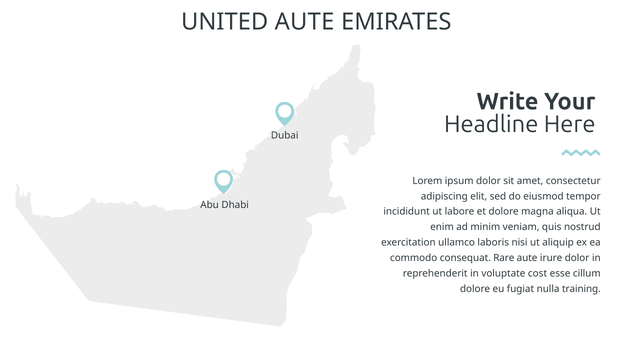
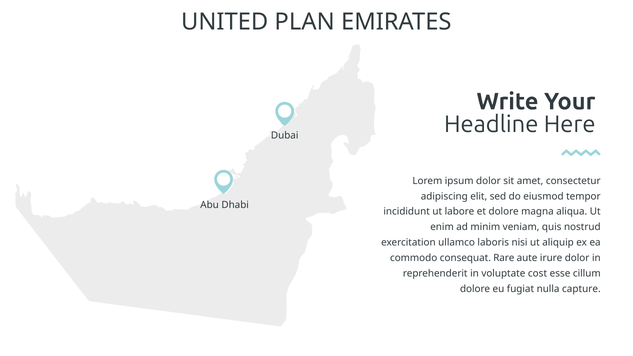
UNITED AUTE: AUTE -> PLAN
training: training -> capture
